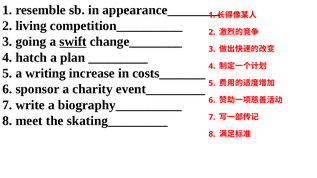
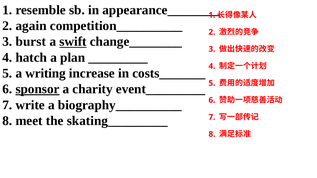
living: living -> again
going: going -> burst
sponsor underline: none -> present
